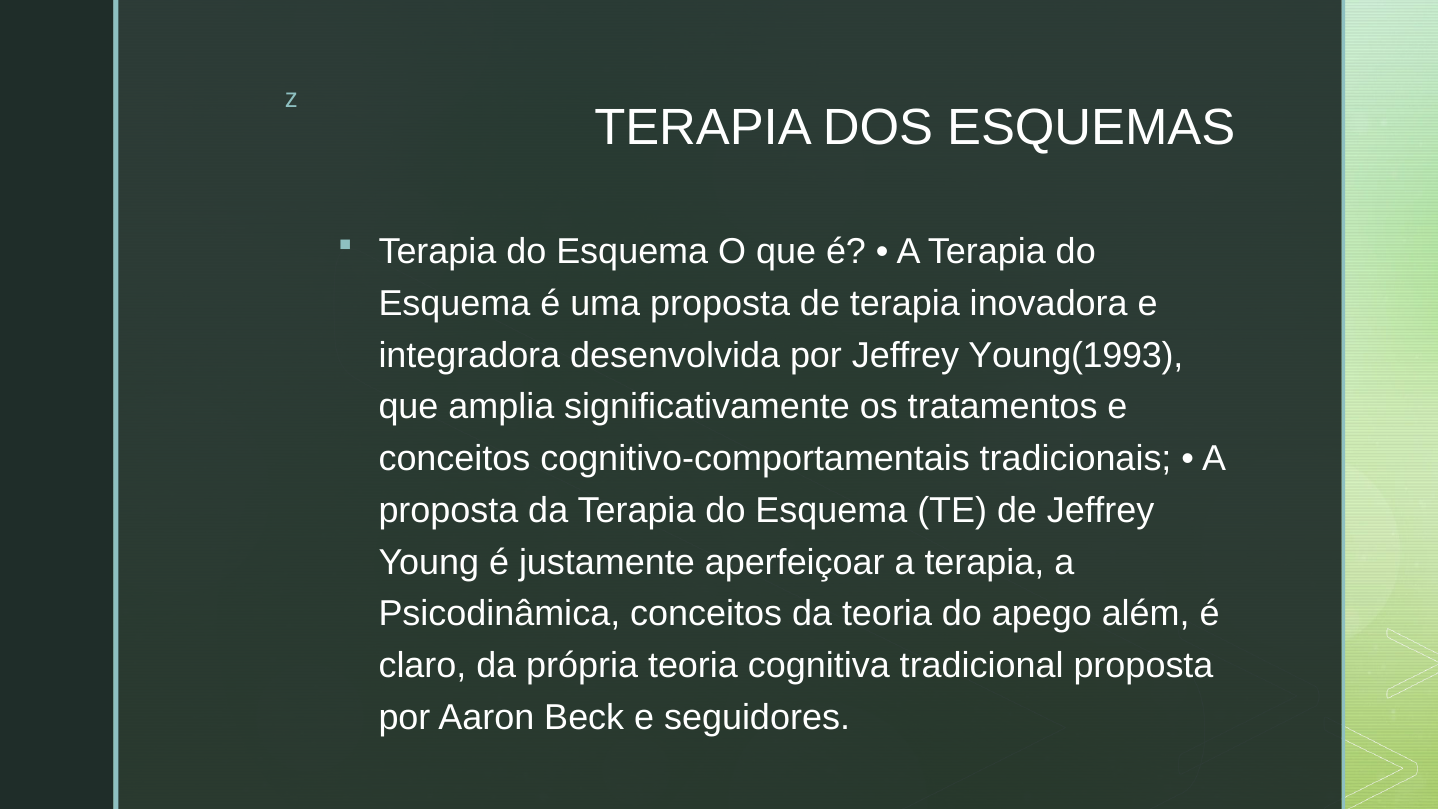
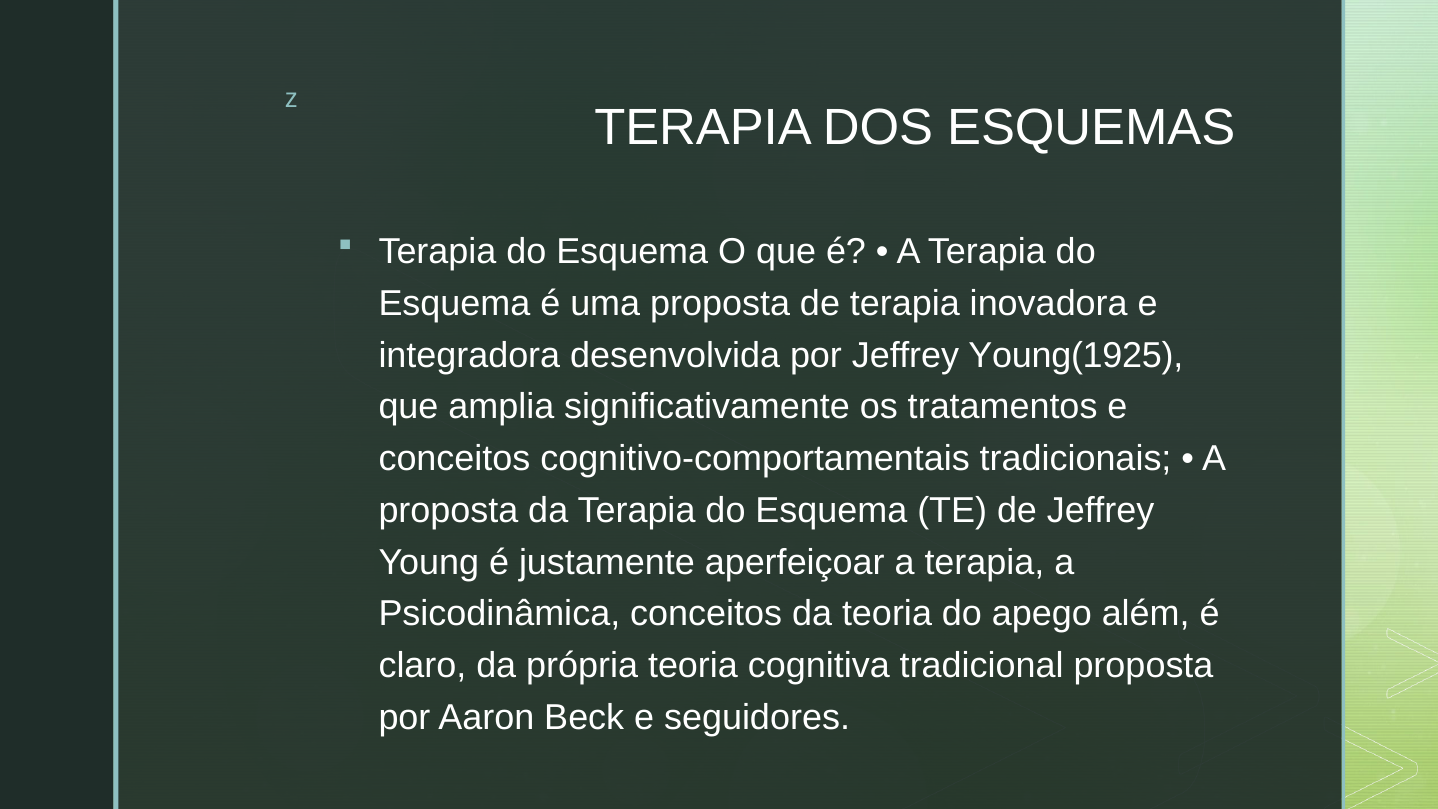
Young(1993: Young(1993 -> Young(1925
